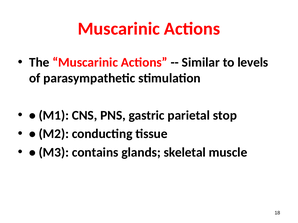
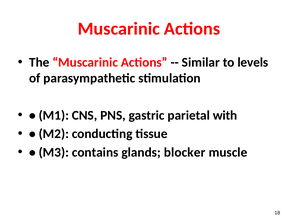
stop: stop -> with
skeletal: skeletal -> blocker
